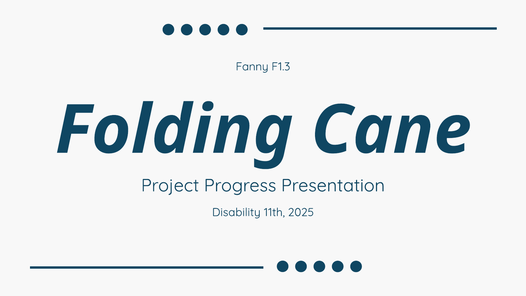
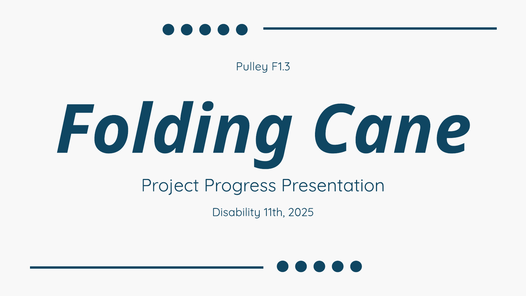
Fanny: Fanny -> Pulley
